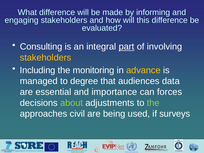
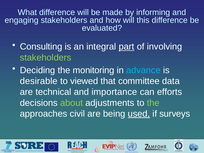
stakeholders at (46, 58) colour: yellow -> light green
Including: Including -> Deciding
advance colour: yellow -> light blue
managed: managed -> desirable
degree: degree -> viewed
audiences: audiences -> committee
essential: essential -> technical
forces: forces -> efforts
used underline: none -> present
